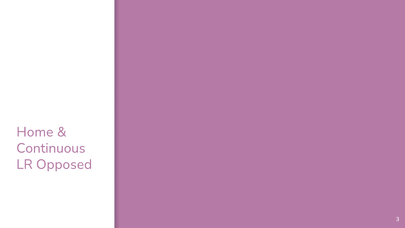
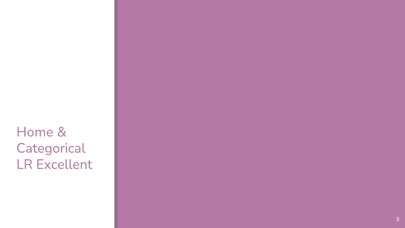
Continuous: Continuous -> Categorical
Opposed: Opposed -> Excellent
